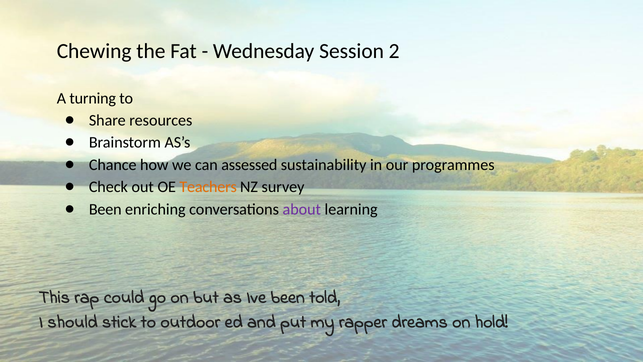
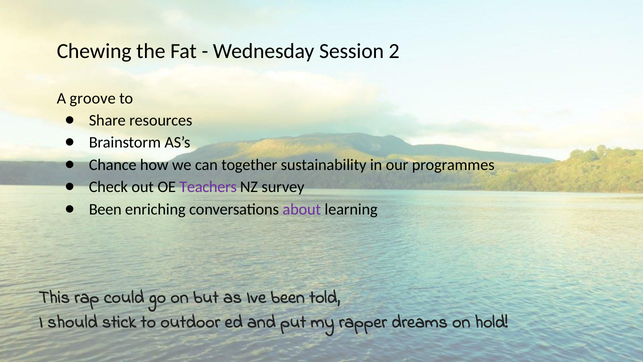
turning: turning -> groove
assessed: assessed -> together
Teachers colour: orange -> purple
